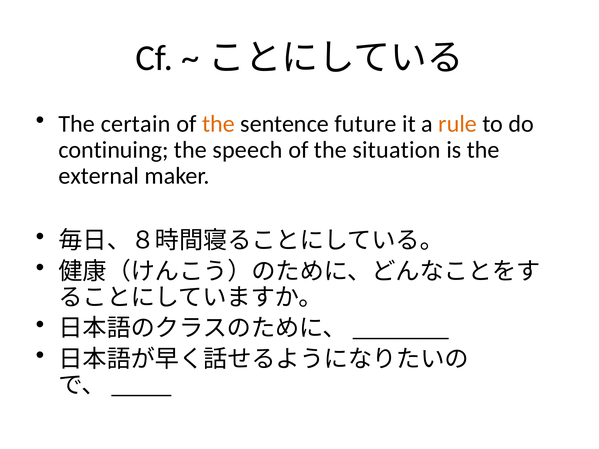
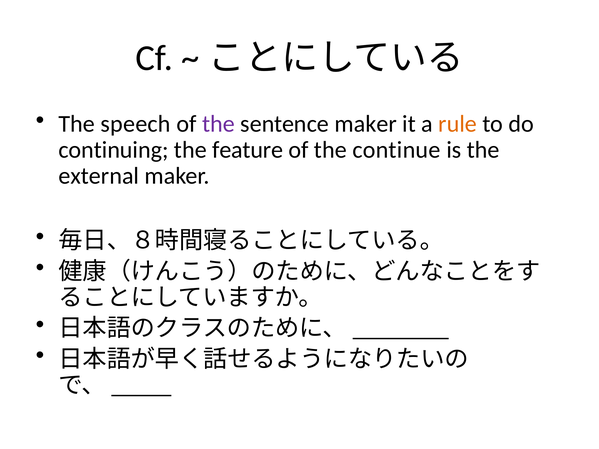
certain: certain -> speech
the at (218, 124) colour: orange -> purple
sentence future: future -> maker
speech: speech -> feature
situation: situation -> continue
